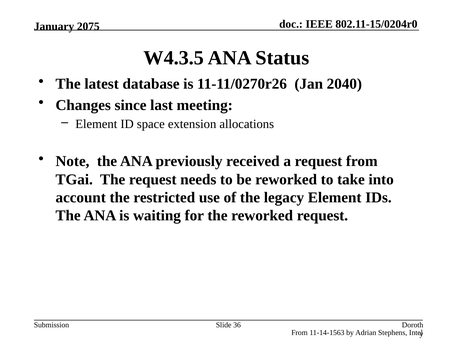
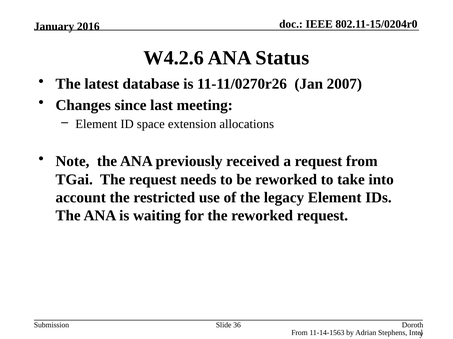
2075: 2075 -> 2016
W4.3.5: W4.3.5 -> W4.2.6
2040: 2040 -> 2007
